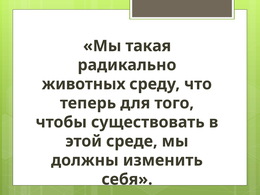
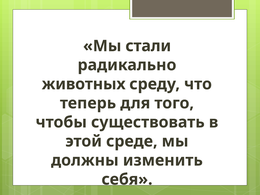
такая: такая -> стали
